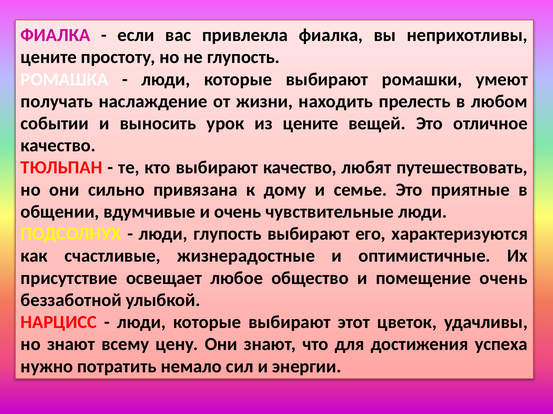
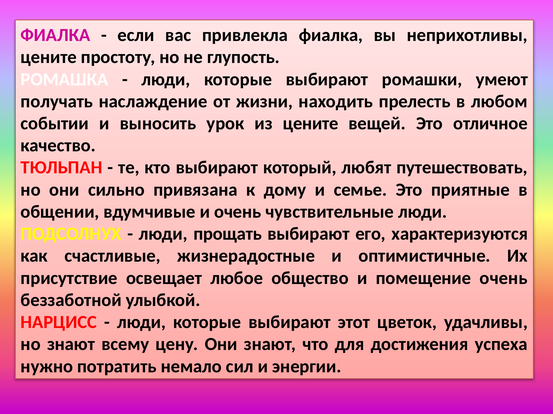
выбирают качество: качество -> который
люди глупость: глупость -> прощать
